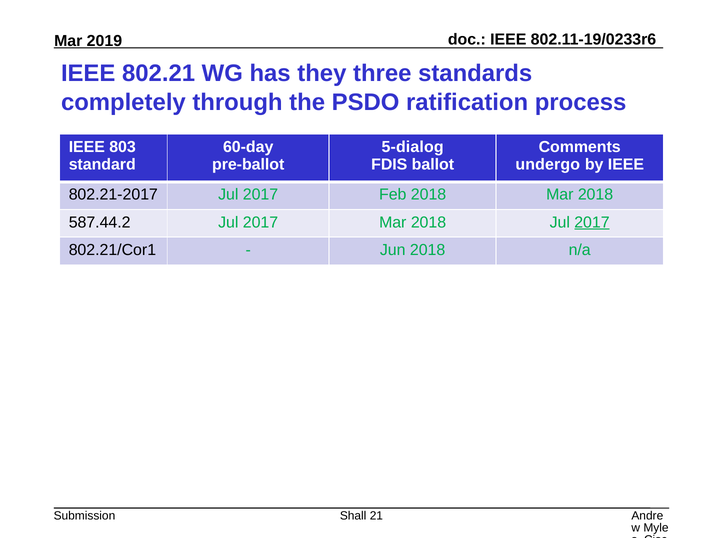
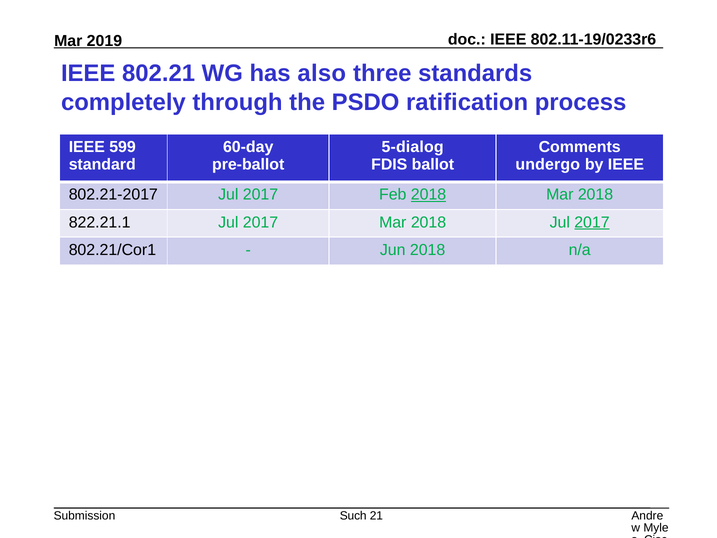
they: they -> also
803: 803 -> 599
2018 at (429, 195) underline: none -> present
587.44.2: 587.44.2 -> 822.21.1
Shall: Shall -> Such
